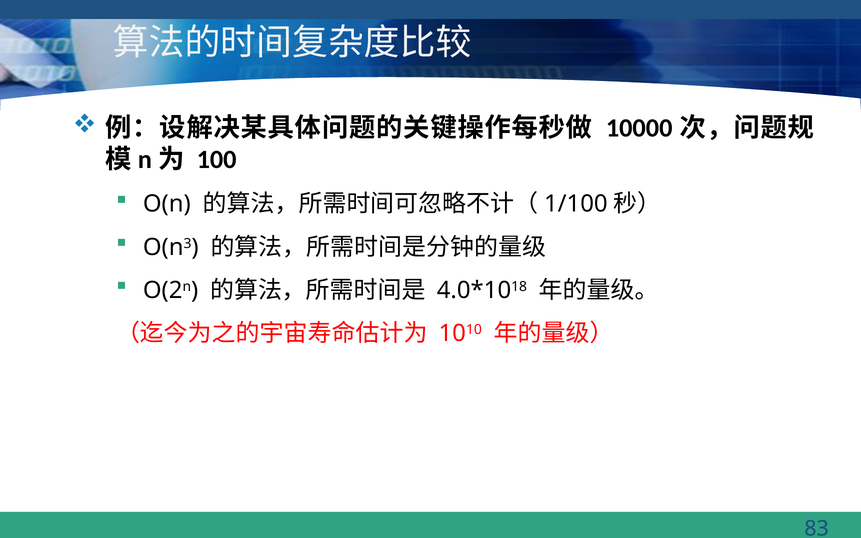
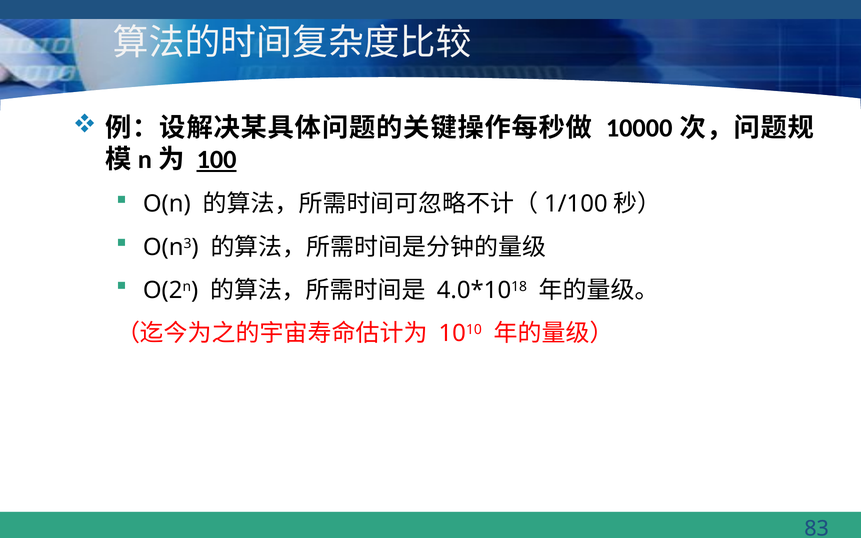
100 underline: none -> present
